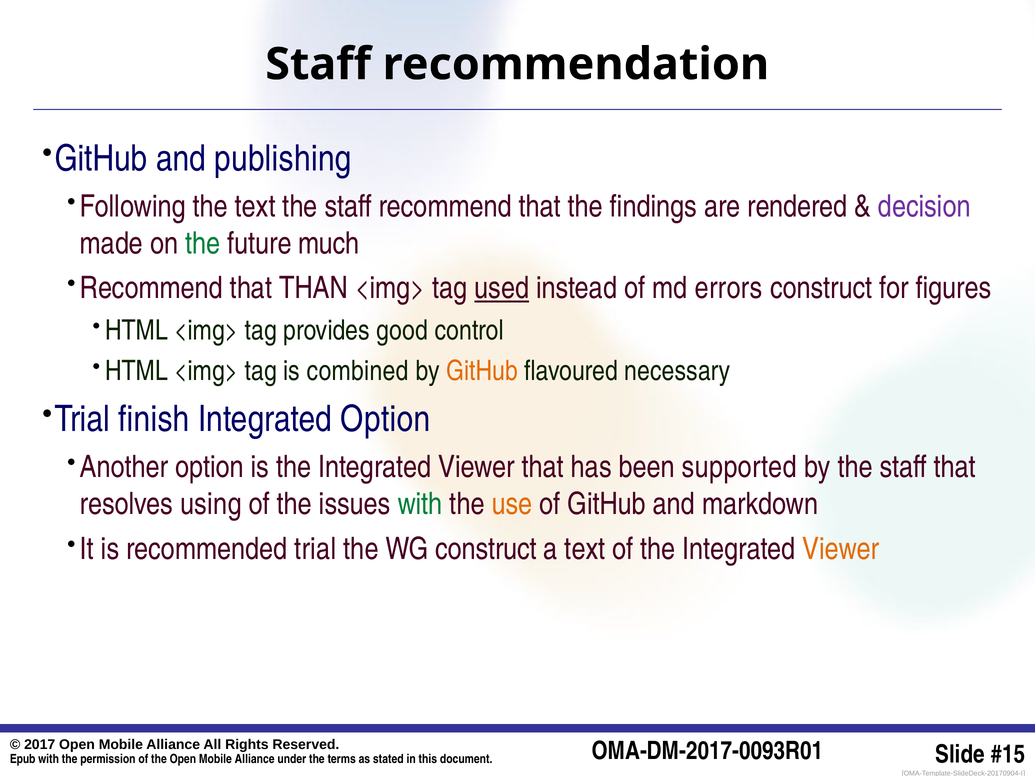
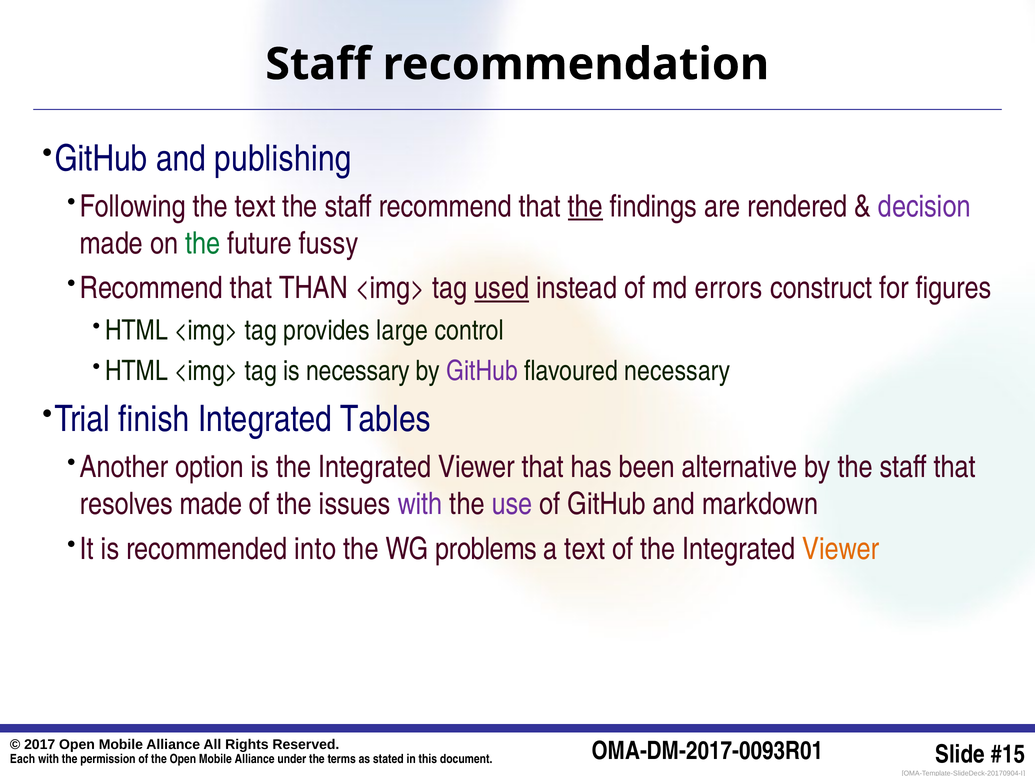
the at (585, 206) underline: none -> present
much: much -> fussy
good: good -> large
is combined: combined -> necessary
GitHub at (482, 371) colour: orange -> purple
Integrated Option: Option -> Tables
supported: supported -> alternative
resolves using: using -> made
with at (420, 504) colour: green -> purple
use colour: orange -> purple
recommended trial: trial -> into
WG construct: construct -> problems
Epub: Epub -> Each
